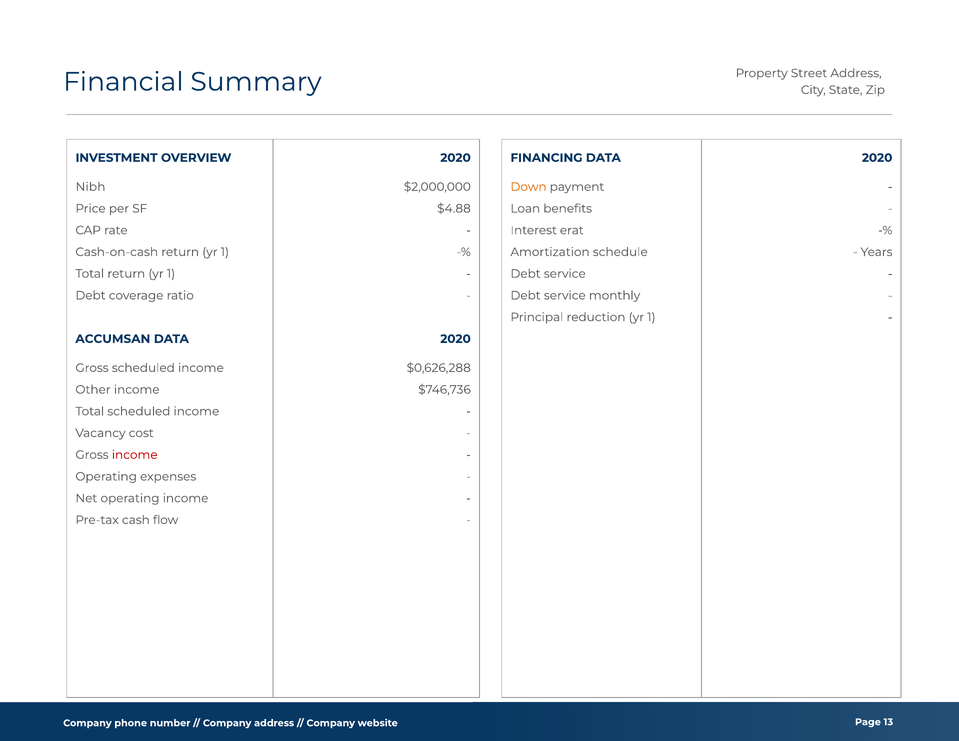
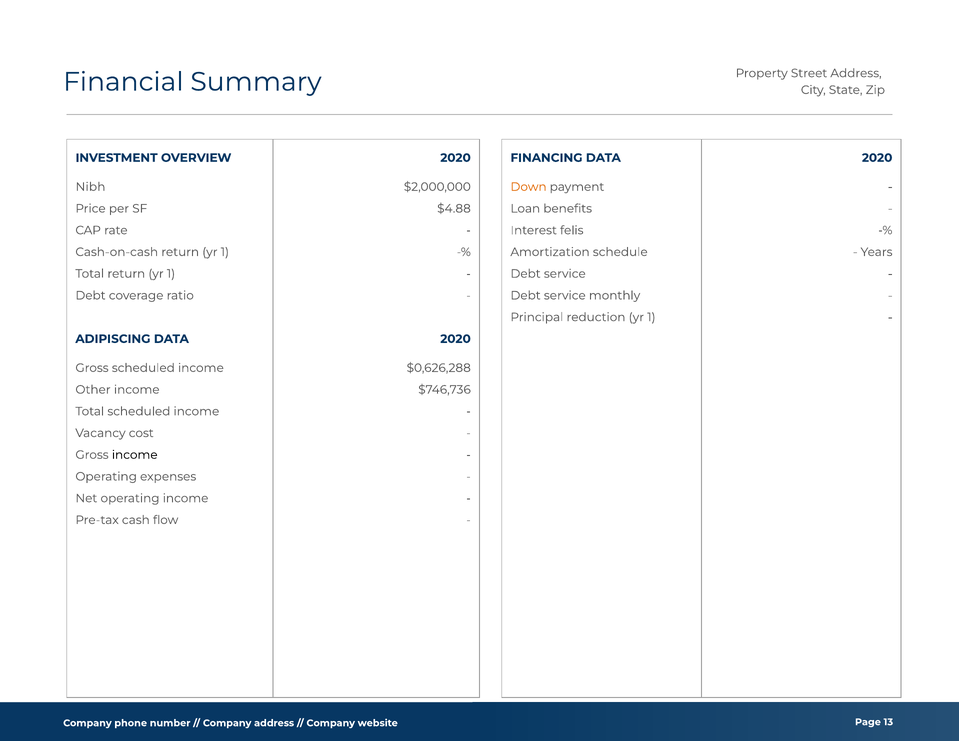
erat: erat -> felis
ACCUMSAN: ACCUMSAN -> ADIPISCING
income at (135, 455) colour: red -> black
